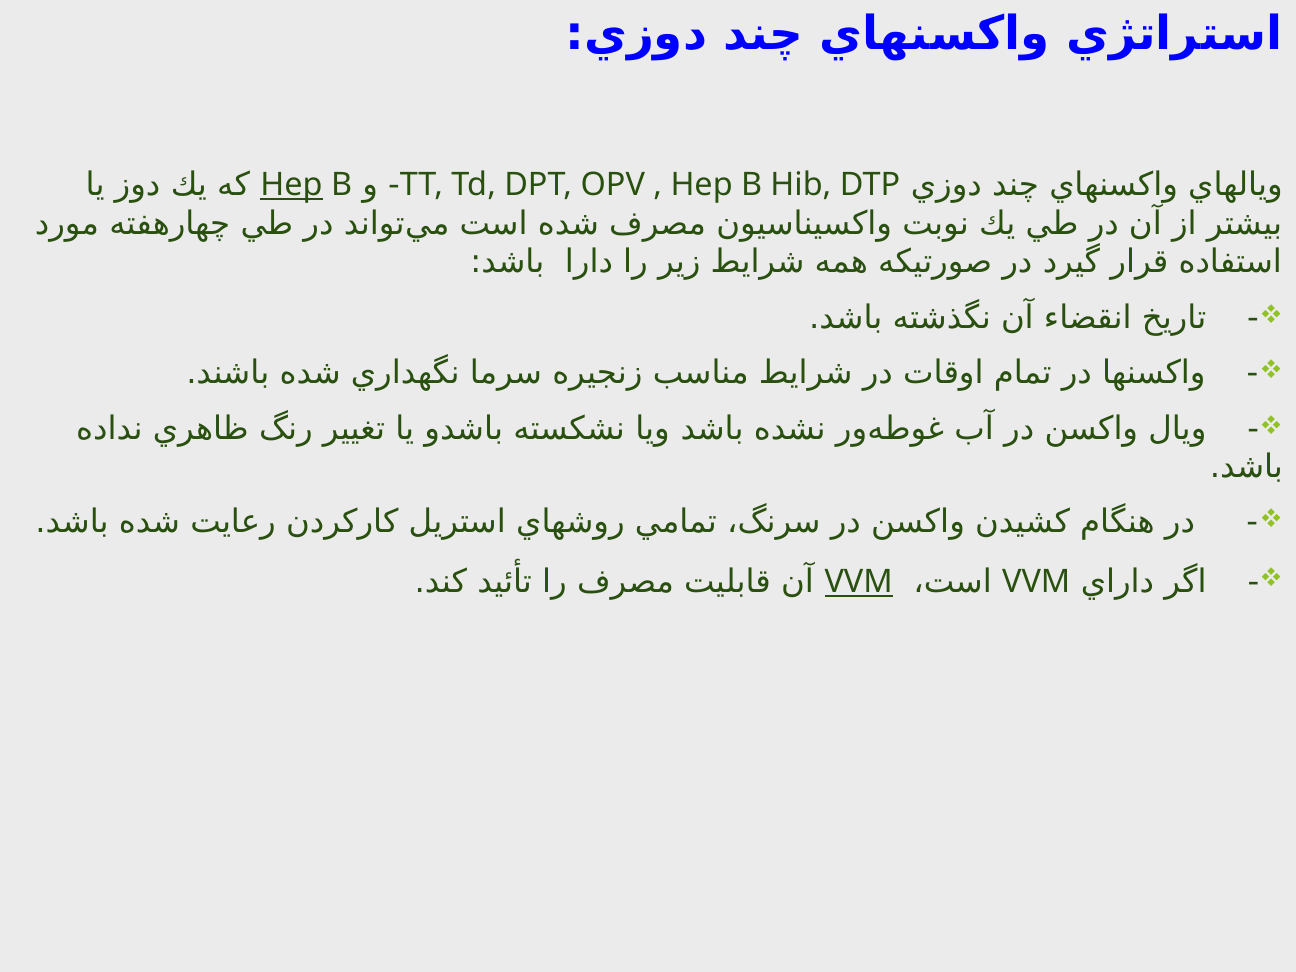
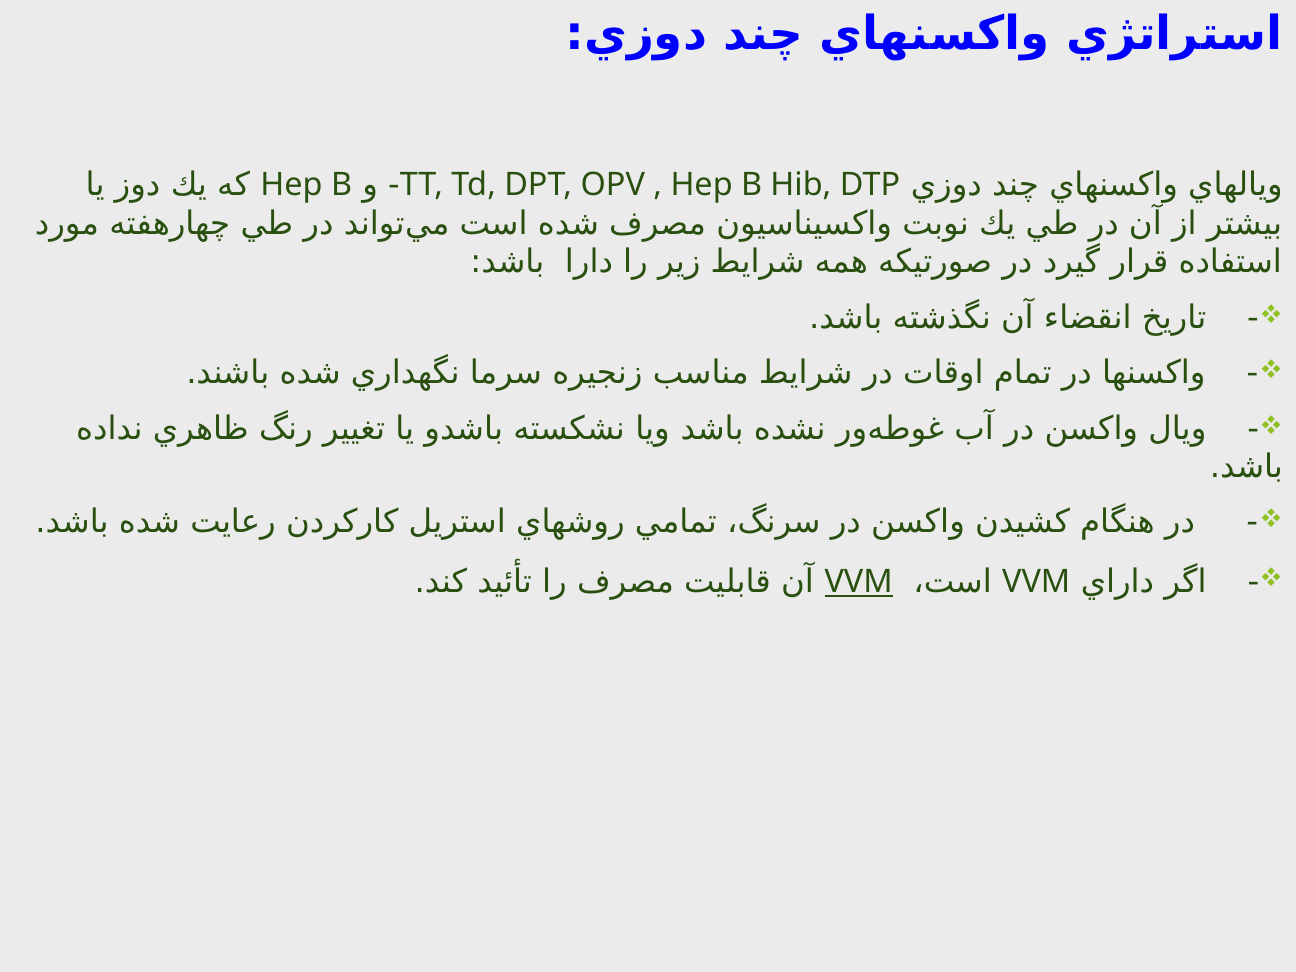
Hep at (292, 185) underline: present -> none
